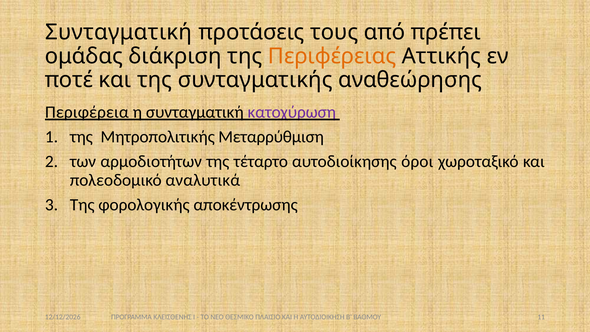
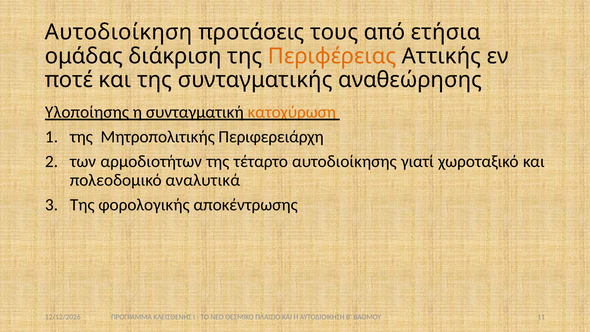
Συνταγματική at (119, 32): Συνταγματική -> Αυτοδιοίκηση
πρέπει: πρέπει -> ετήσια
Περιφέρεια: Περιφέρεια -> Υλοποίησης
κατοχύρωση colour: purple -> orange
Μεταρρύθμιση: Μεταρρύθμιση -> Περιφερειάρχη
όροι: όροι -> γιατί
